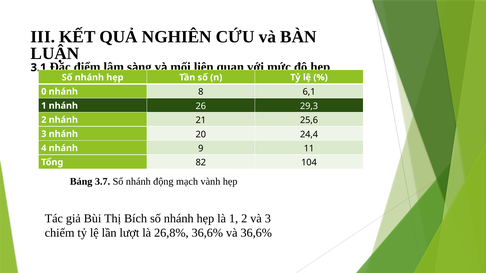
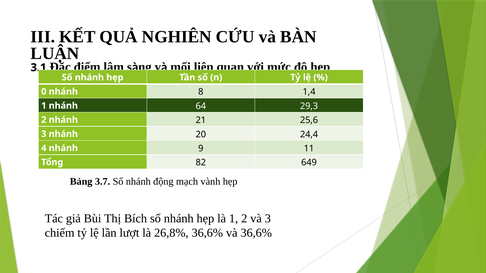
6,1: 6,1 -> 1,4
26: 26 -> 64
104: 104 -> 649
